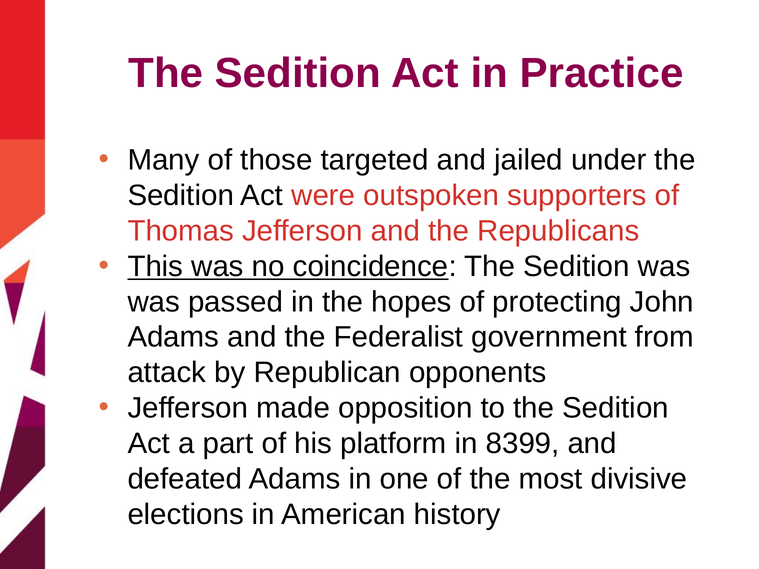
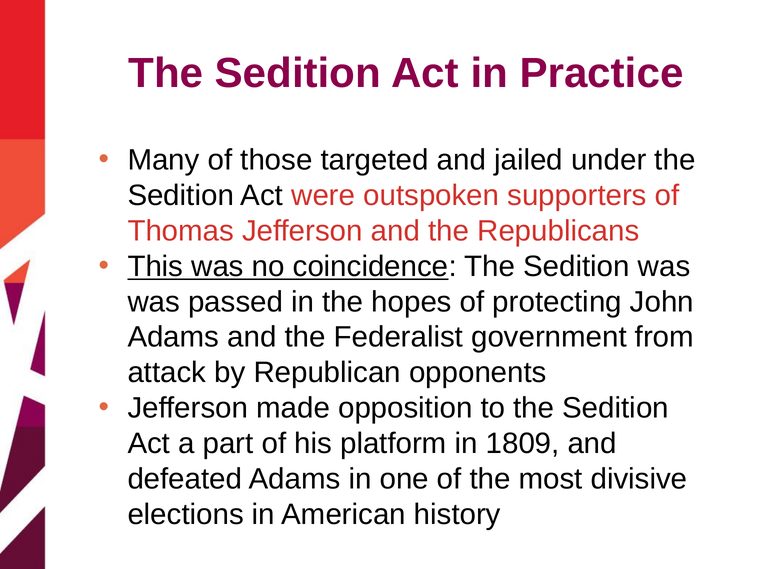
8399: 8399 -> 1809
